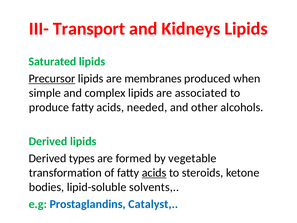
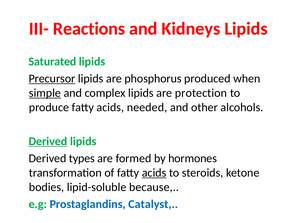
Transport: Transport -> Reactions
membranes: membranes -> phosphorus
simple underline: none -> present
associated: associated -> protection
Derived at (48, 141) underline: none -> present
vegetable: vegetable -> hormones
solvents: solvents -> because
